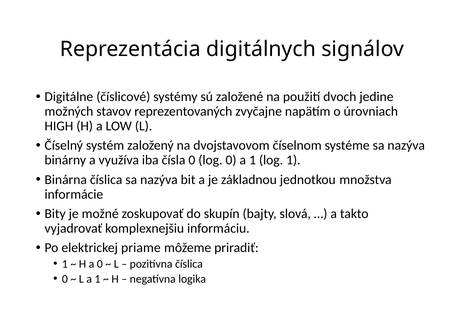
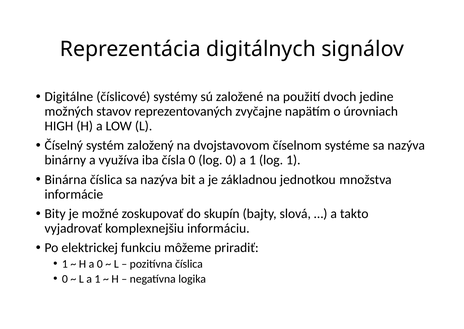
priame: priame -> funkciu
